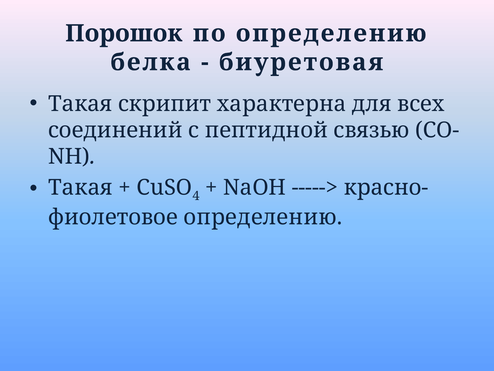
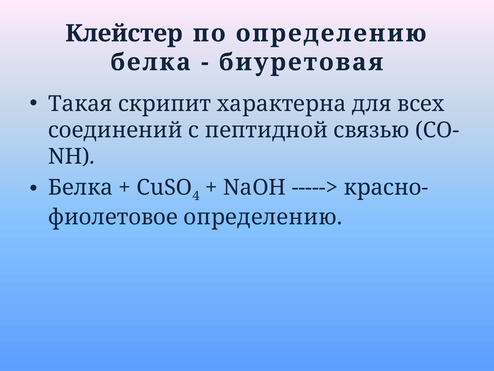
Порошок: Порошок -> Клейстер
Такая at (80, 187): Такая -> Белка
